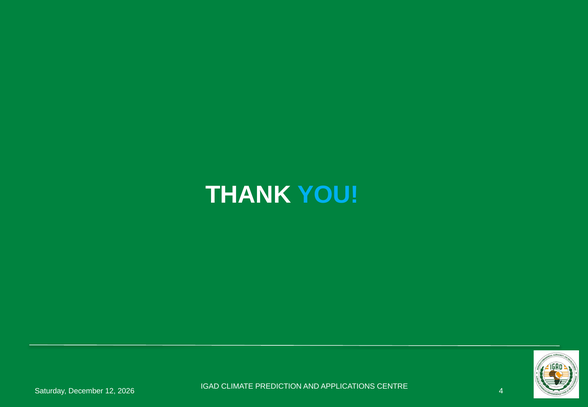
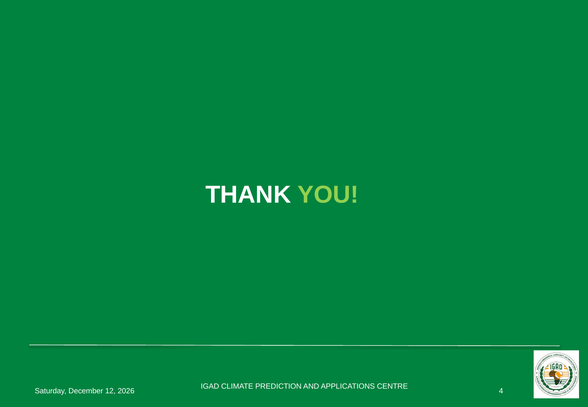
YOU colour: light blue -> light green
